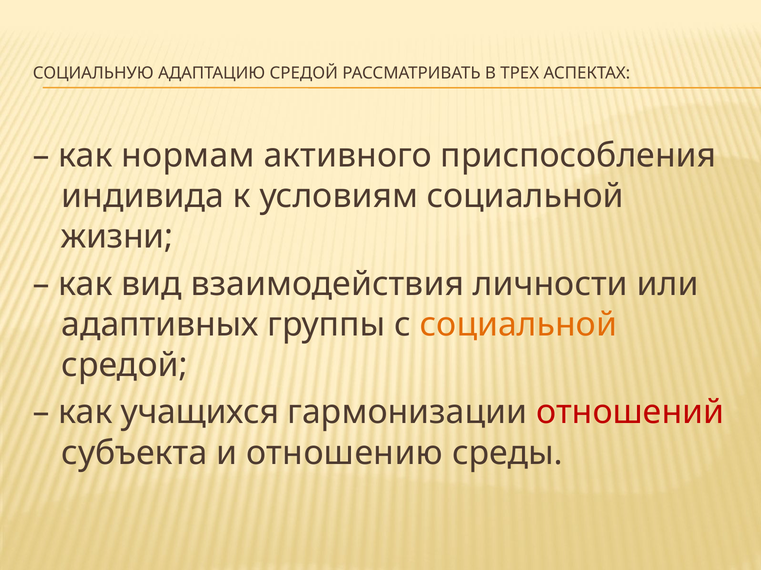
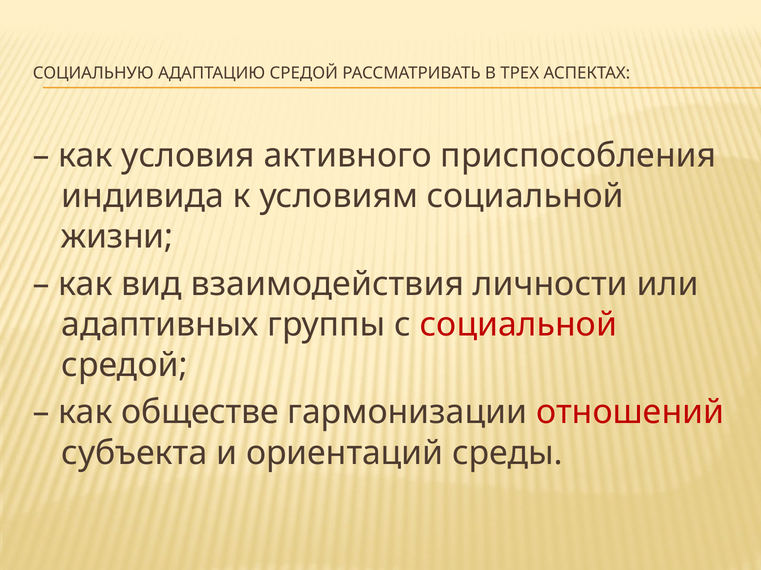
нормам: нормам -> условия
социальной at (518, 325) colour: orange -> red
учащихся: учащихся -> обществе
отношению: отношению -> ориентаций
